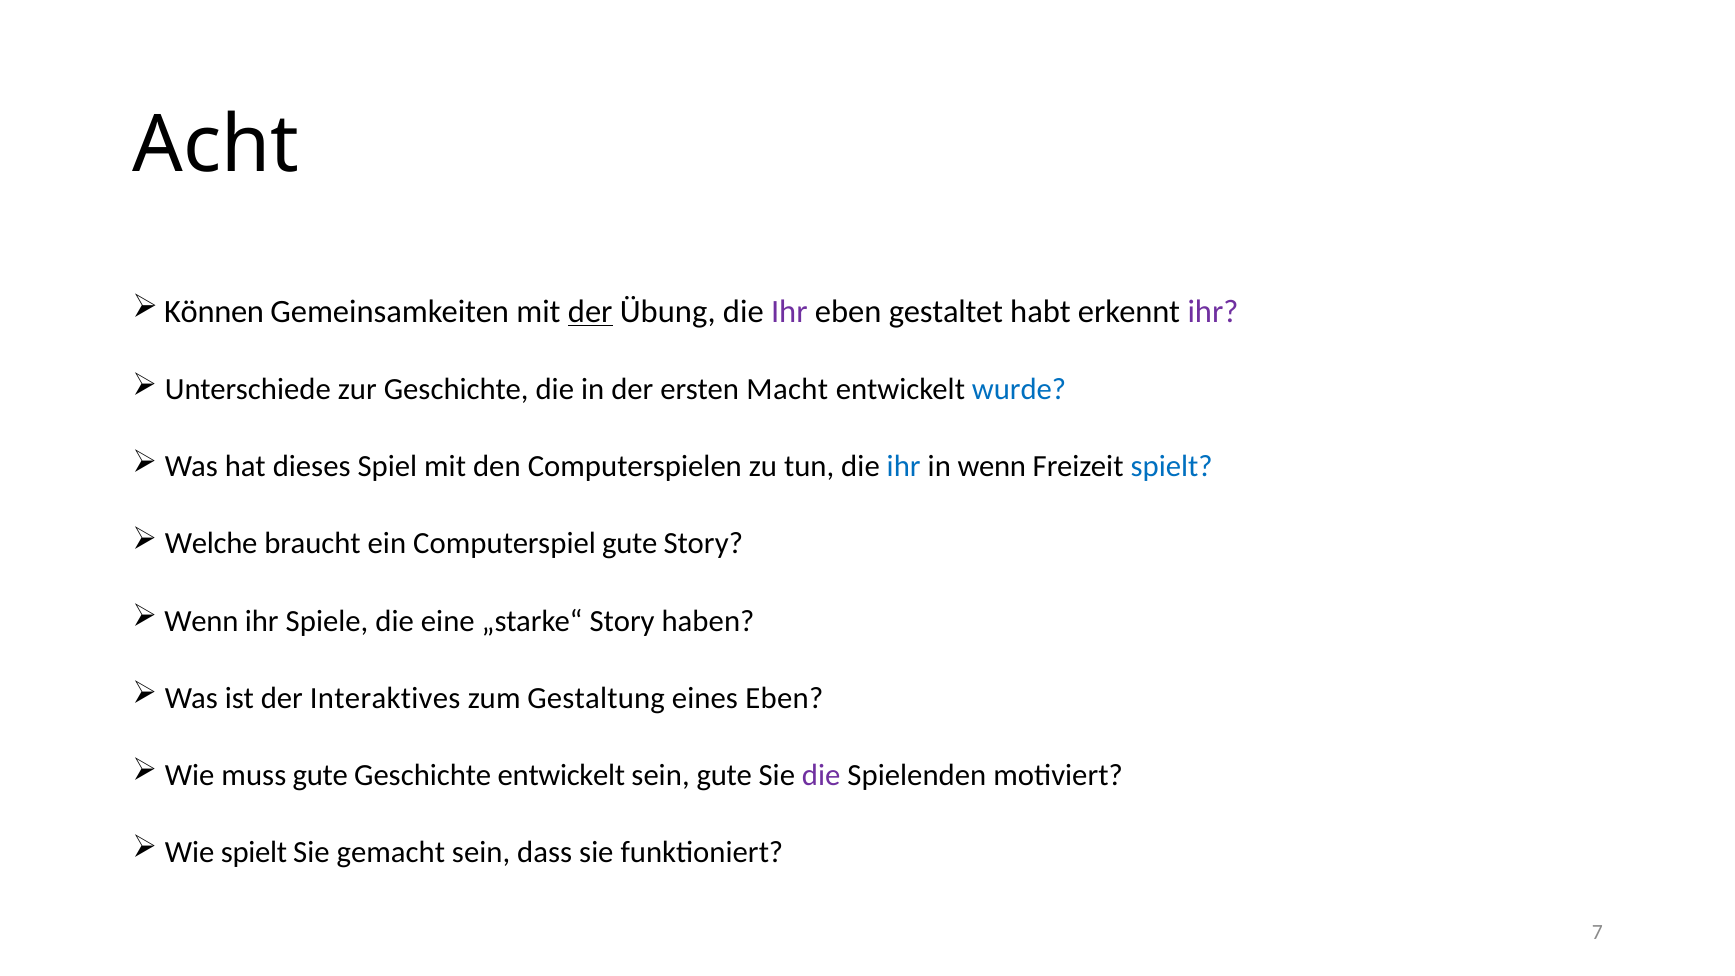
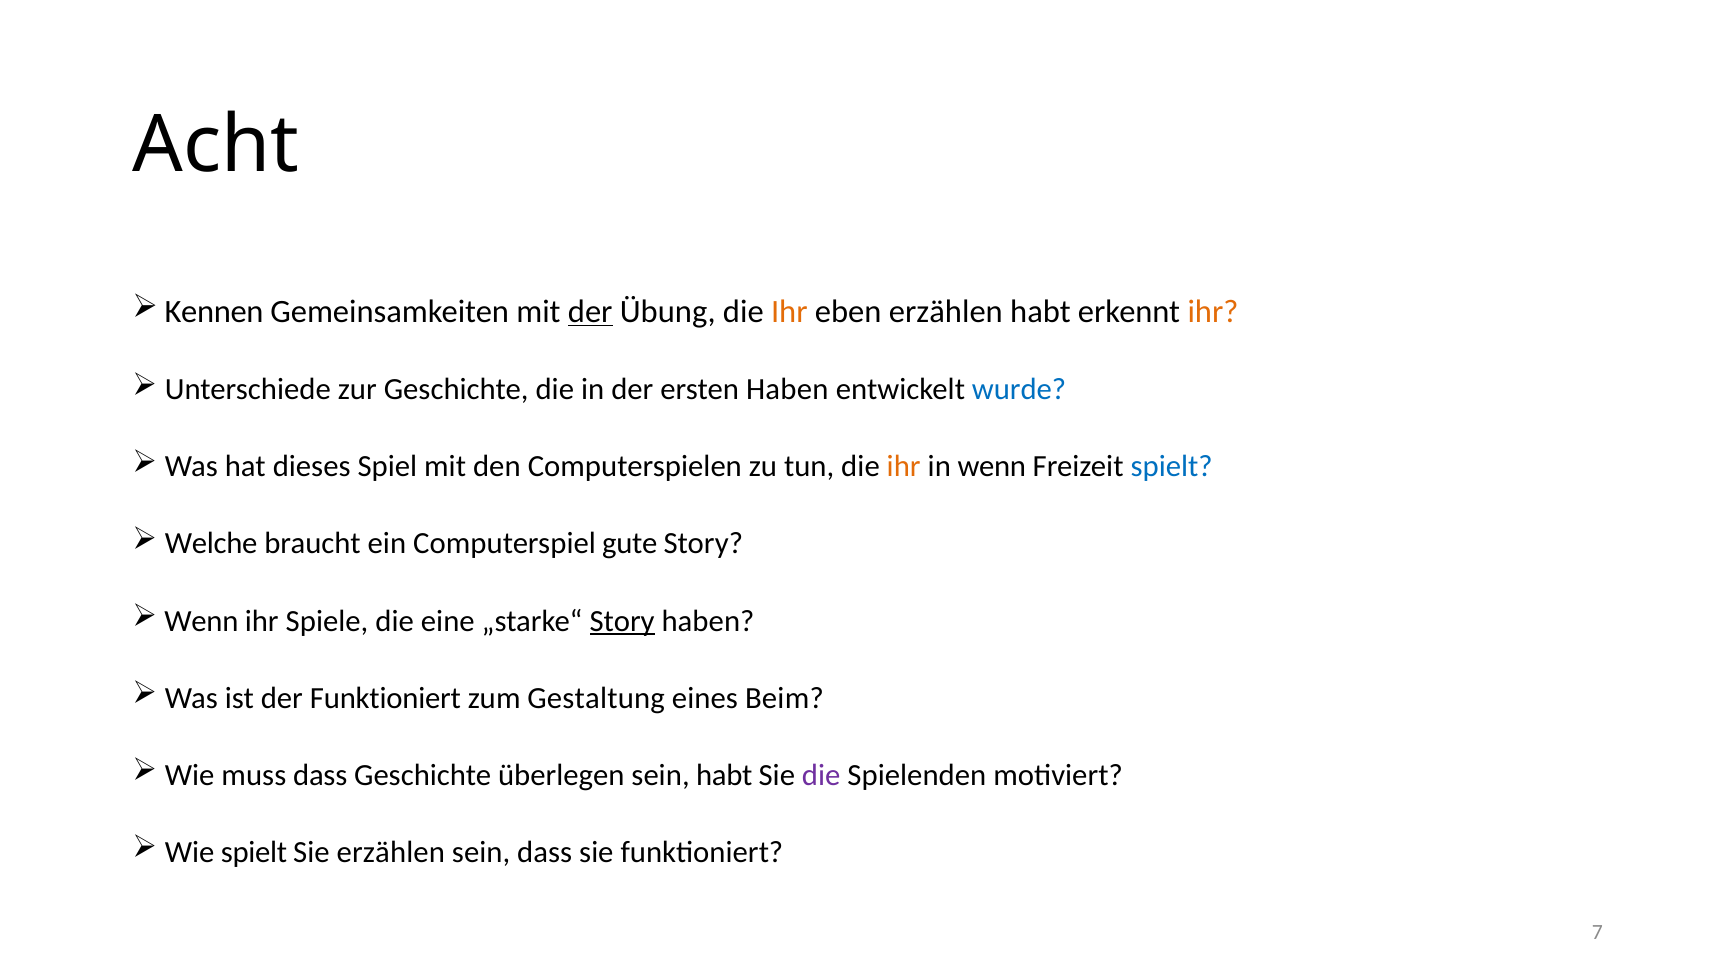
Können: Können -> Kennen
Ihr at (789, 311) colour: purple -> orange
eben gestaltet: gestaltet -> erzählen
ihr at (1213, 311) colour: purple -> orange
ersten Macht: Macht -> Haben
ihr at (904, 467) colour: blue -> orange
Story at (622, 621) underline: none -> present
der Interaktives: Interaktives -> Funktioniert
eines Eben: Eben -> Beim
muss gute: gute -> dass
Geschichte entwickelt: entwickelt -> überlegen
sein gute: gute -> habt
Sie gemacht: gemacht -> erzählen
